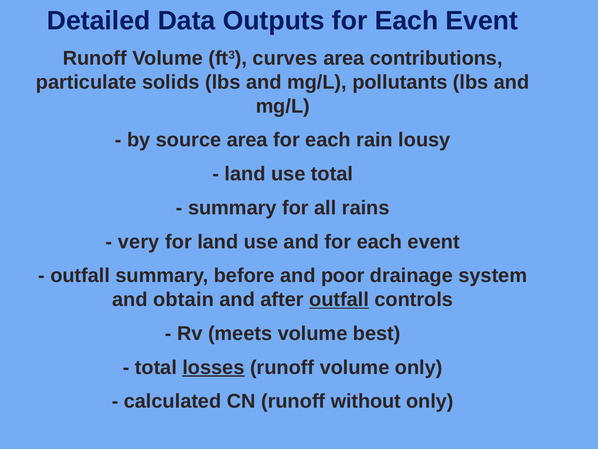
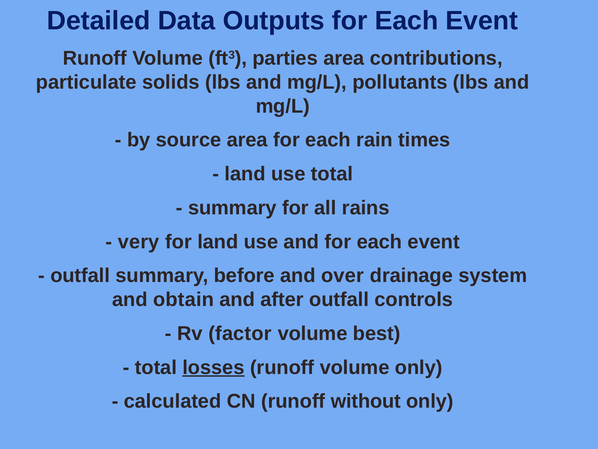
curves: curves -> parties
lousy: lousy -> times
poor: poor -> over
outfall at (339, 299) underline: present -> none
meets: meets -> factor
